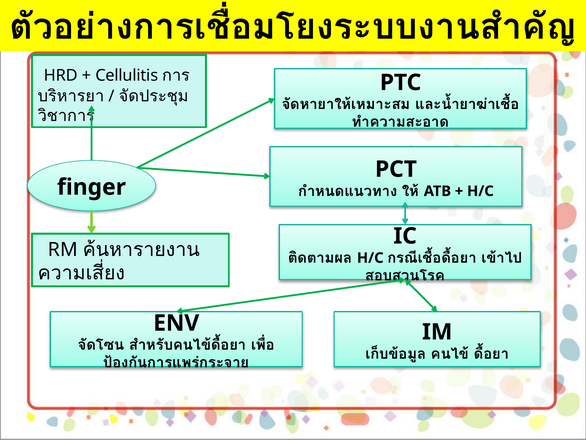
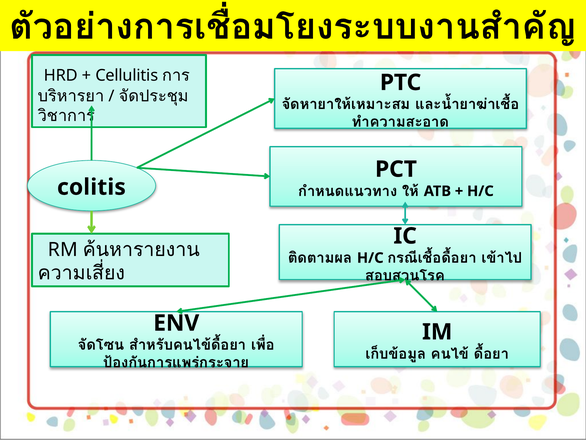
finger: finger -> colitis
